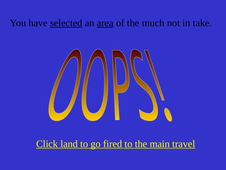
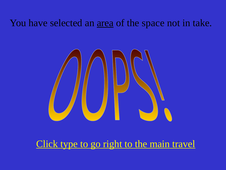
selected underline: present -> none
much: much -> space
land: land -> type
fired: fired -> right
